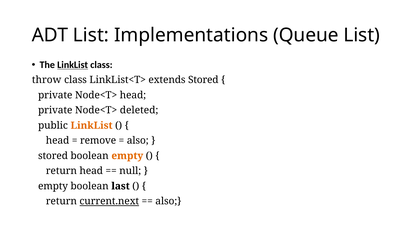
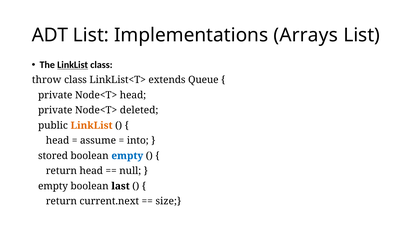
Queue: Queue -> Arrays
extends Stored: Stored -> Queue
remove: remove -> assume
also at (138, 140): also -> into
empty at (127, 156) colour: orange -> blue
current.next underline: present -> none
also at (168, 201): also -> size
